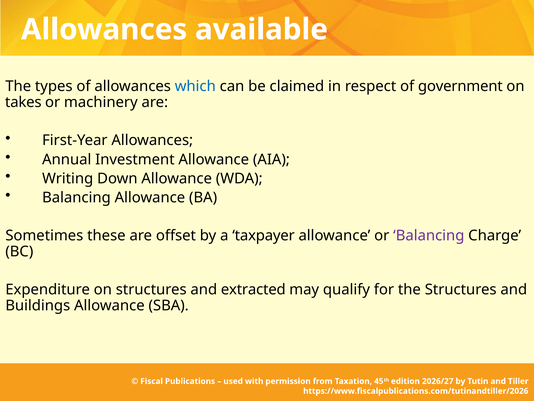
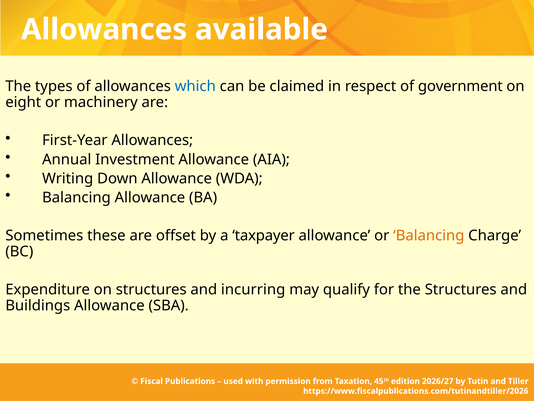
takes: takes -> eight
Balancing at (429, 235) colour: purple -> orange
extracted: extracted -> incurring
